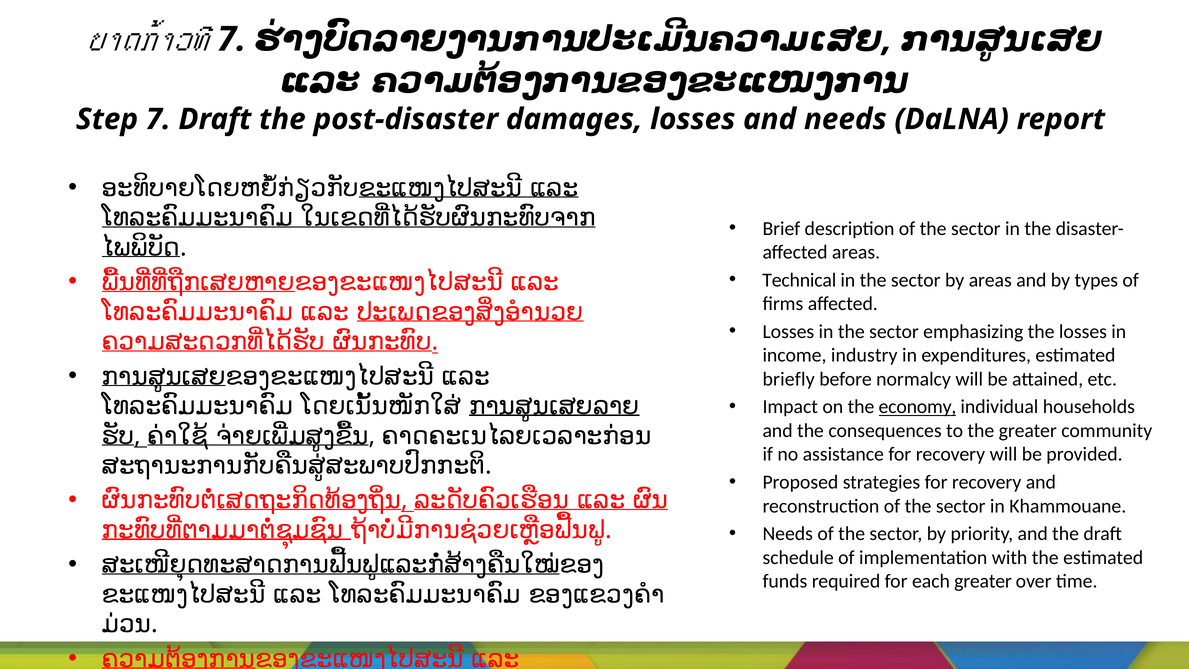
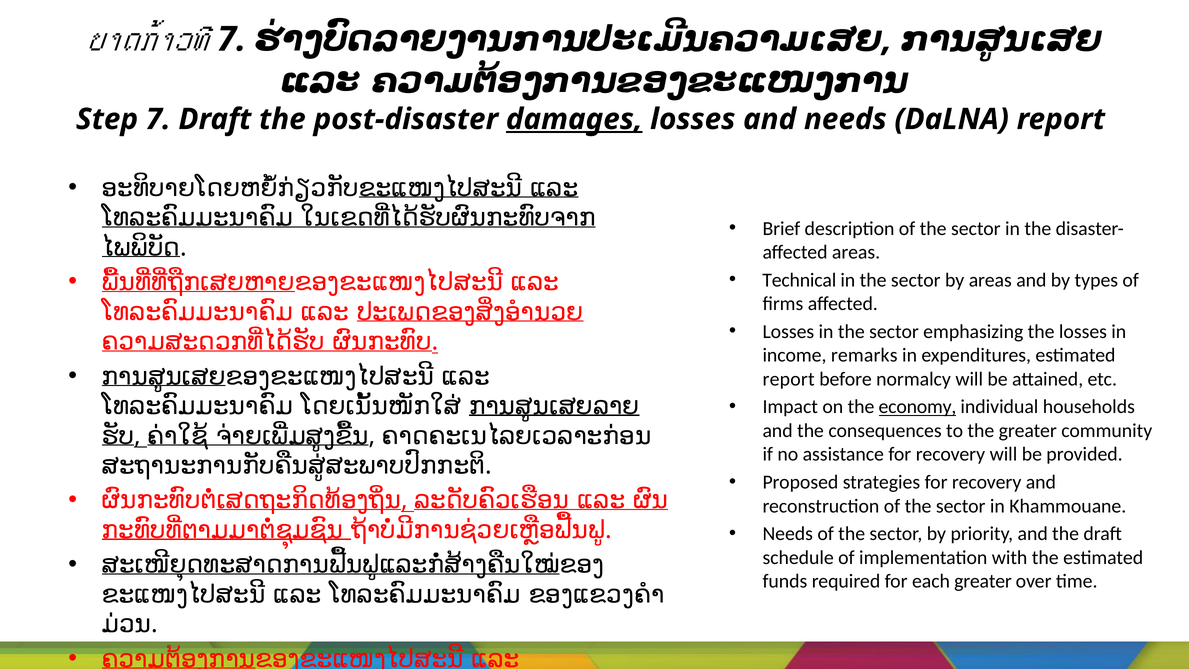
damages underline: none -> present
industry: industry -> remarks
briefly at (789, 379): briefly -> report
